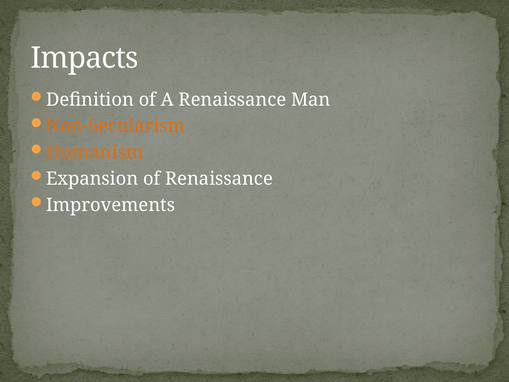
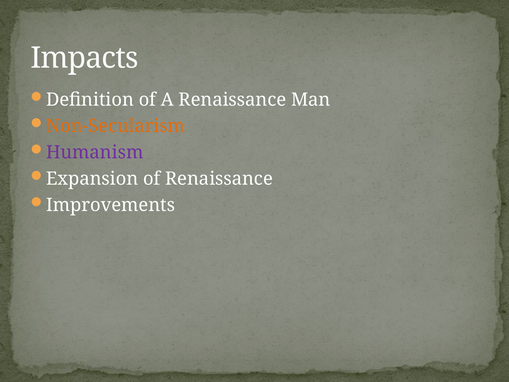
Humanism colour: orange -> purple
